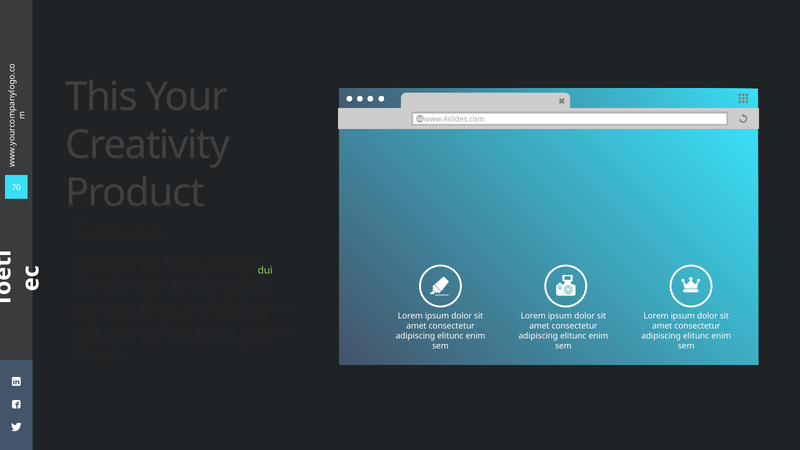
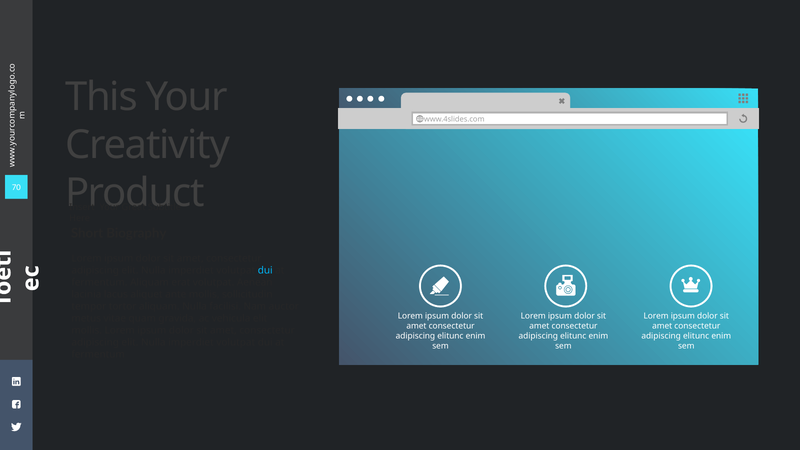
dui at (265, 270) colour: light green -> light blue
